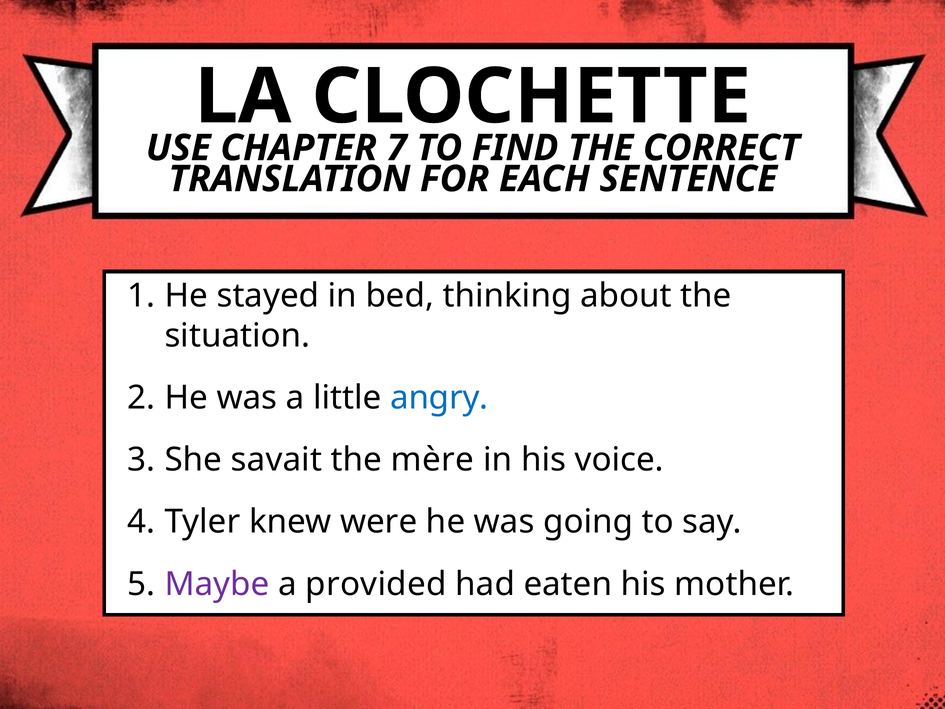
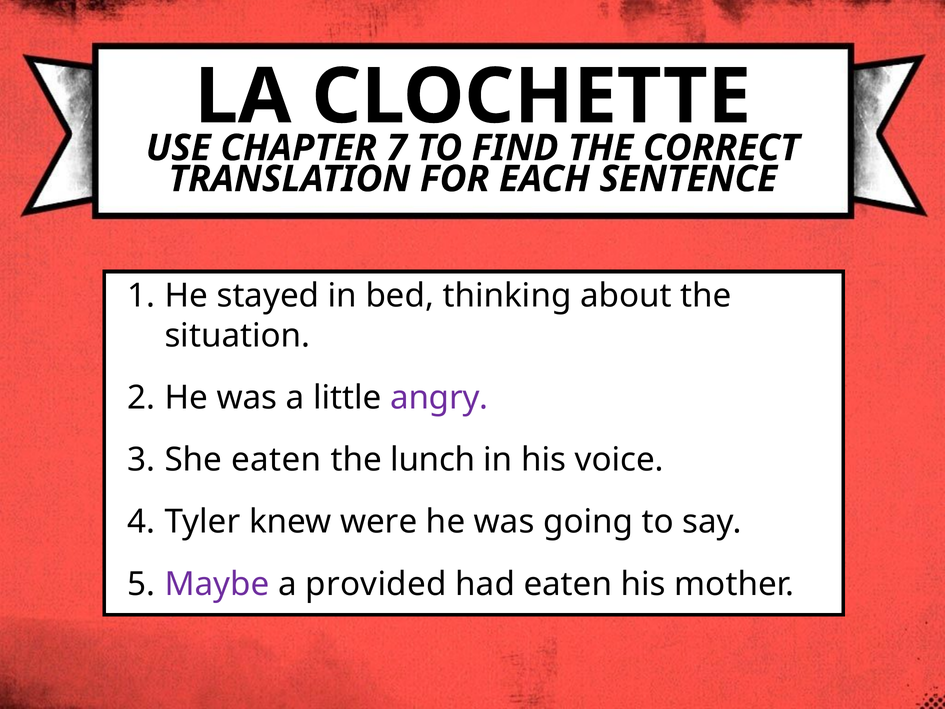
angry colour: blue -> purple
She savait: savait -> eaten
mère: mère -> lunch
